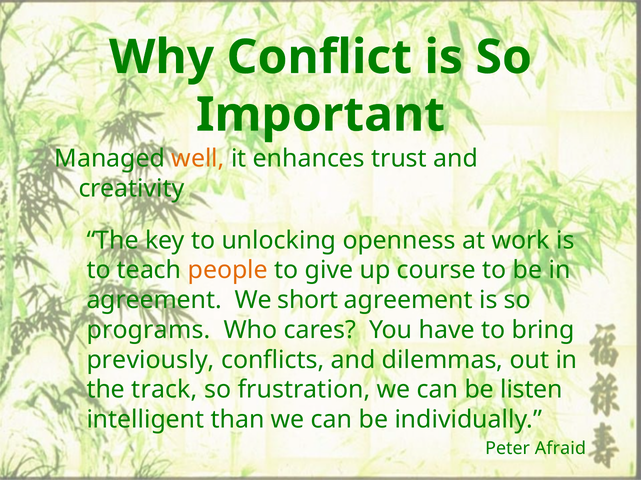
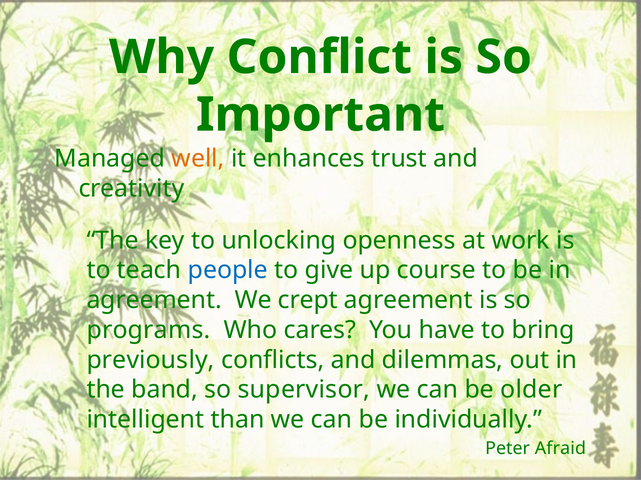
people colour: orange -> blue
short: short -> crept
track: track -> band
frustration: frustration -> supervisor
listen: listen -> older
